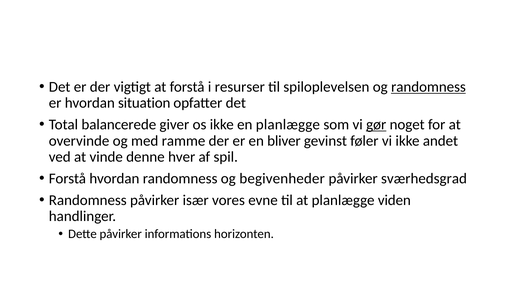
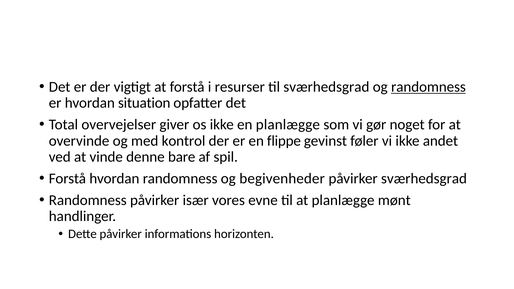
til spiloplevelsen: spiloplevelsen -> sværhedsgrad
balancerede: balancerede -> overvejelser
gør underline: present -> none
ramme: ramme -> kontrol
bliver: bliver -> flippe
hver: hver -> bare
viden: viden -> mønt
